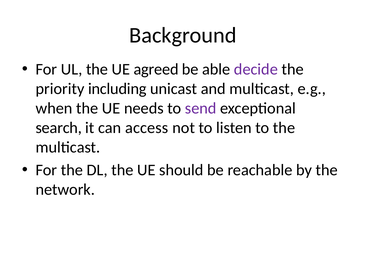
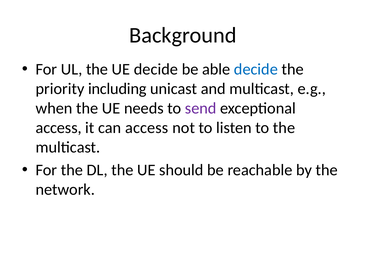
UE agreed: agreed -> decide
decide at (256, 69) colour: purple -> blue
search at (59, 128): search -> access
